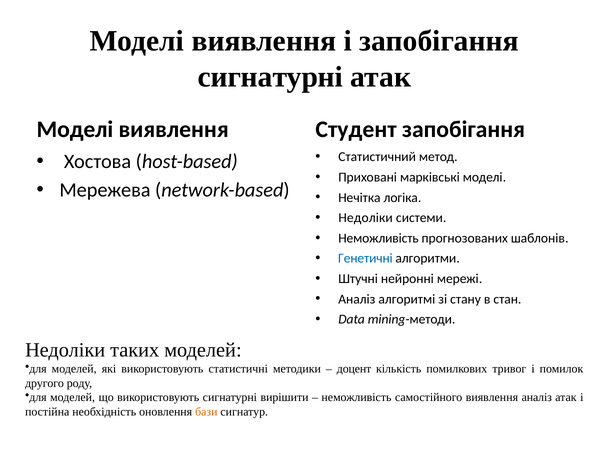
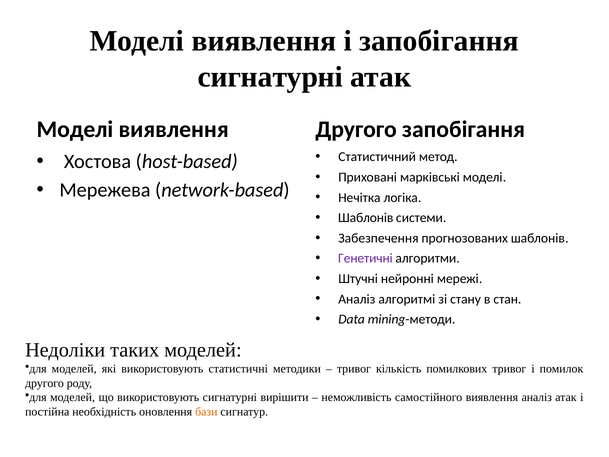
Студент at (356, 129): Студент -> Другого
Недоліки at (366, 218): Недоліки -> Шаблонів
Неможливість at (379, 238): Неможливість -> Забезпечення
Генетичні colour: blue -> purple
доцент at (354, 369): доцент -> тривог
